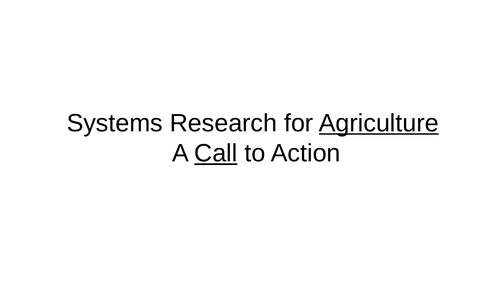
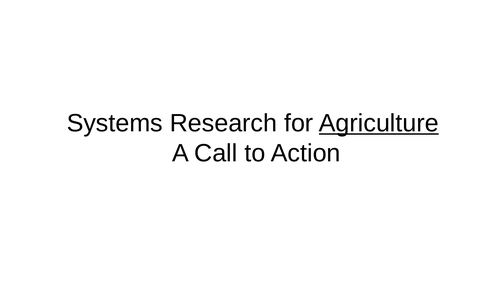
Call underline: present -> none
